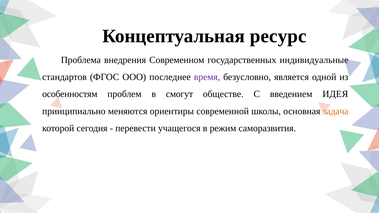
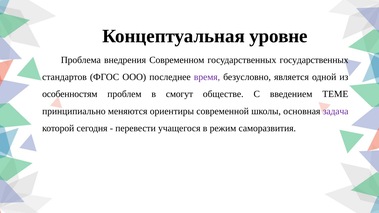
ресурс: ресурс -> уровне
государственных индивидуальные: индивидуальные -> государственных
ИДЕЯ: ИДЕЯ -> ТЕМЕ
задача colour: orange -> purple
